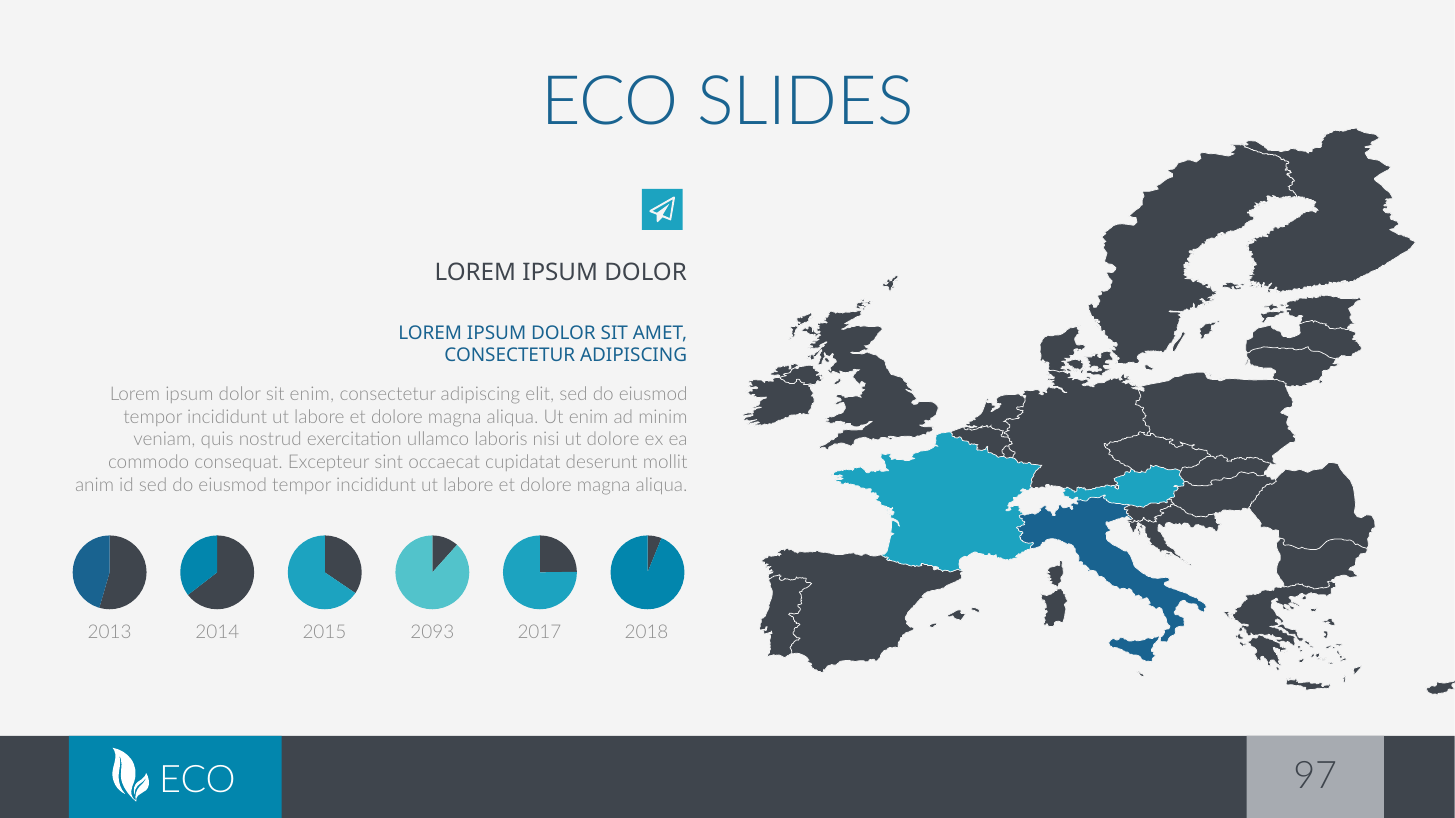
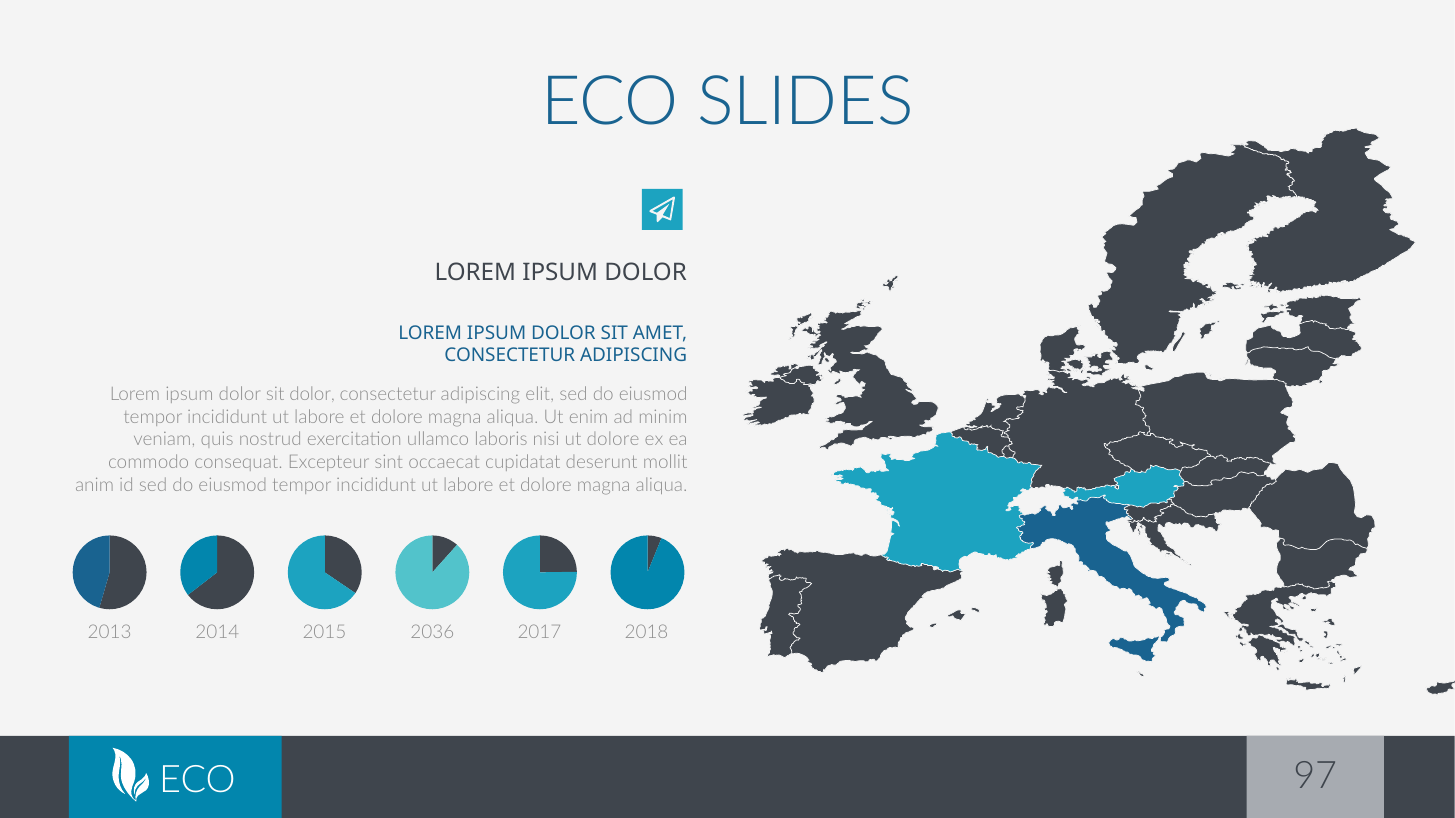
sit enim: enim -> dolor
2093: 2093 -> 2036
